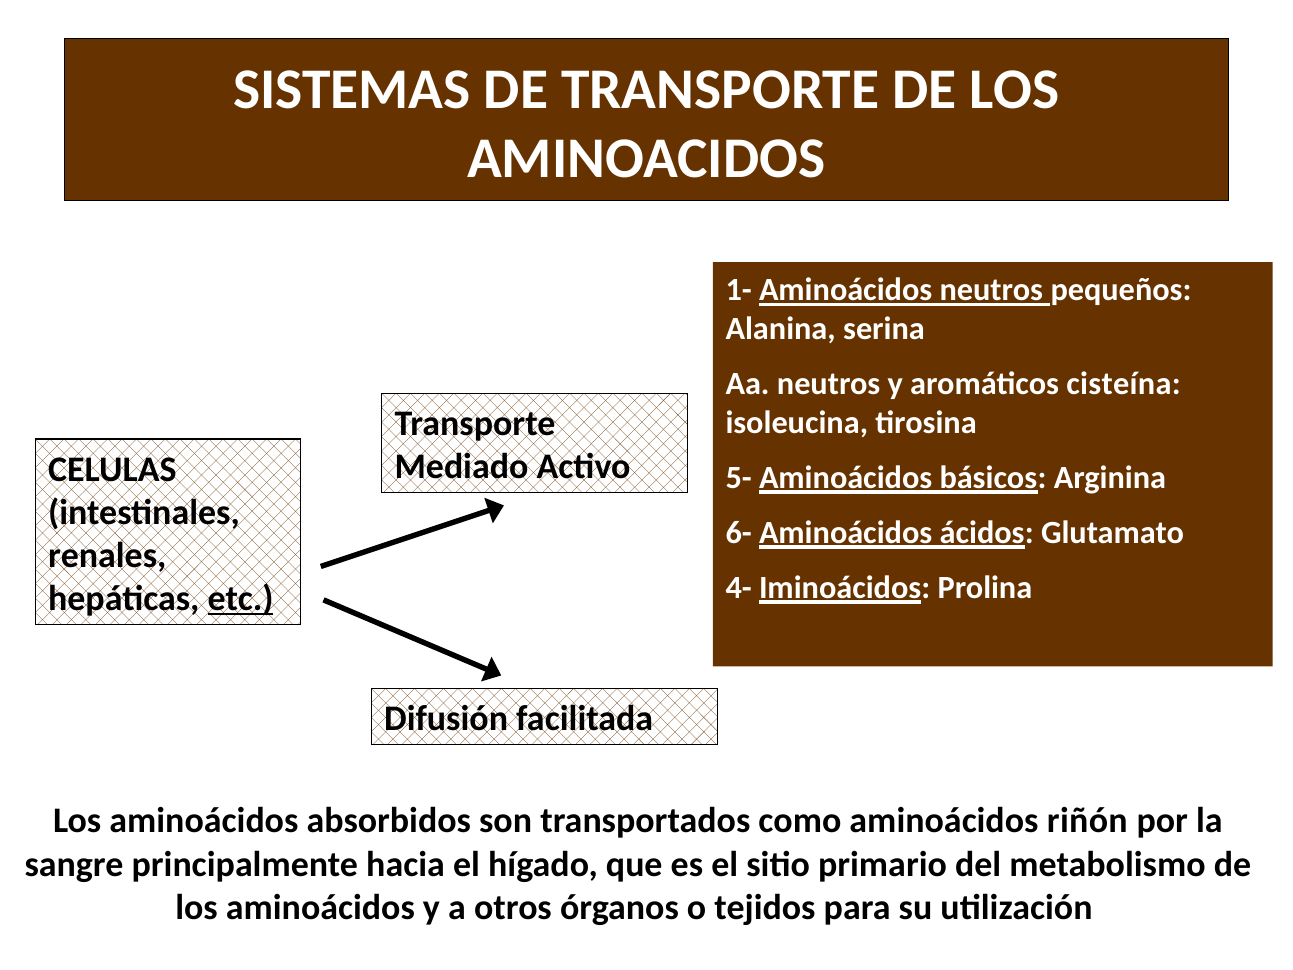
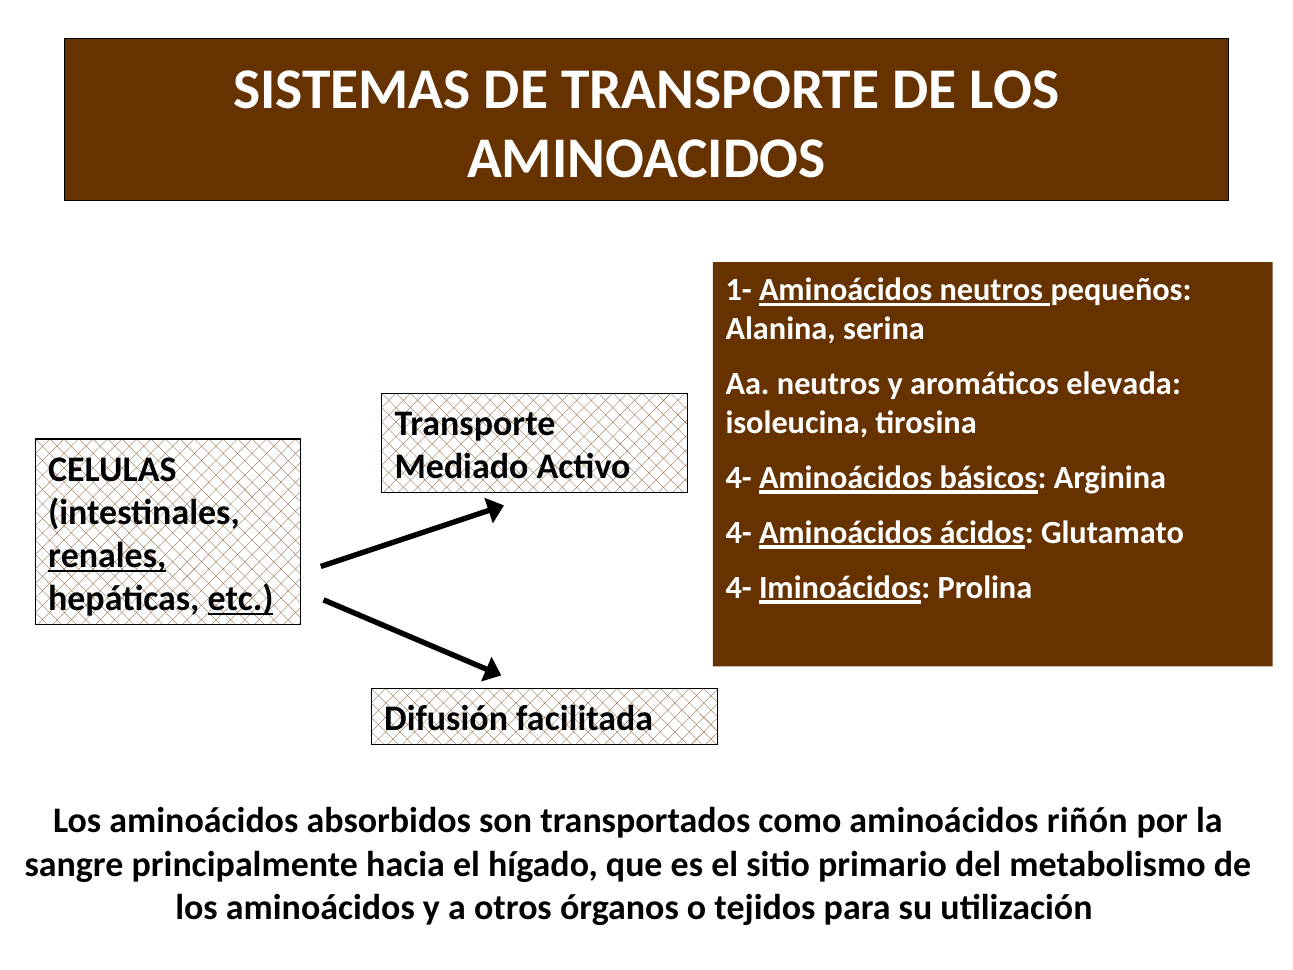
cisteína: cisteína -> elevada
5- at (739, 478): 5- -> 4-
6- at (739, 533): 6- -> 4-
renales underline: none -> present
